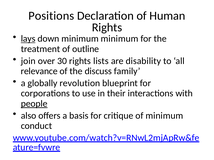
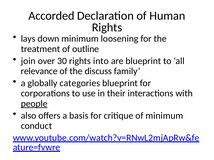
Positions: Positions -> Accorded
lays underline: present -> none
minimum minimum: minimum -> loosening
lists: lists -> into
are disability: disability -> blueprint
revolution: revolution -> categories
